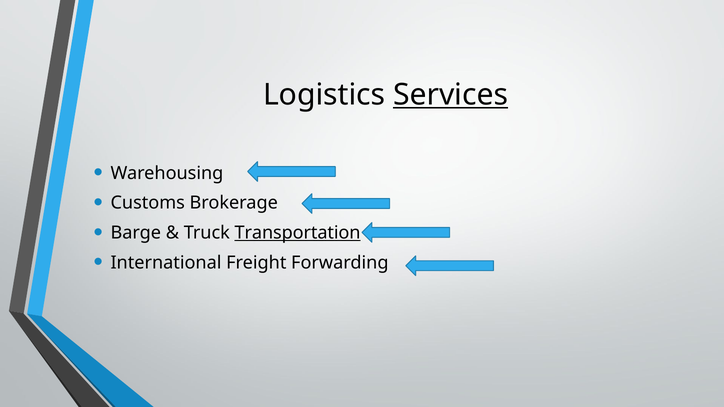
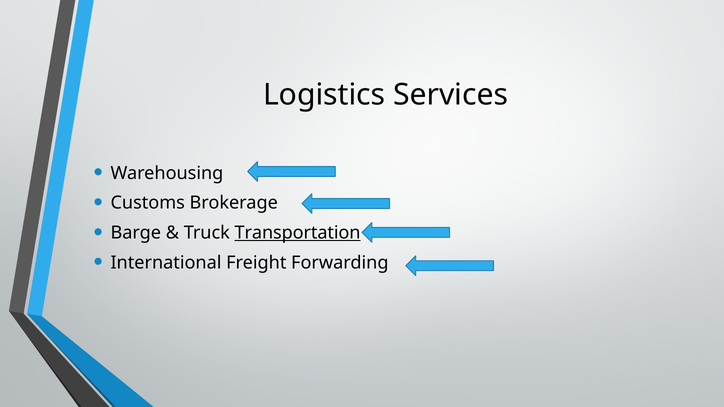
Services underline: present -> none
